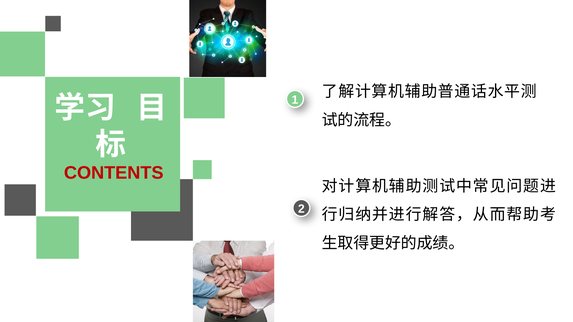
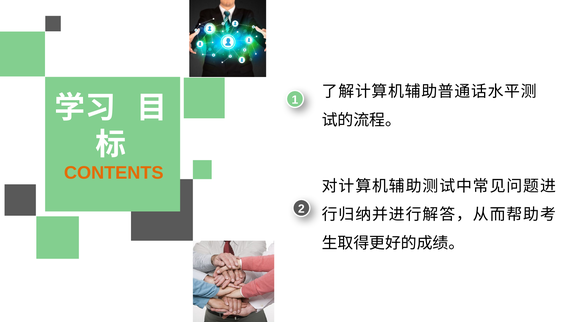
CONTENTS colour: red -> orange
